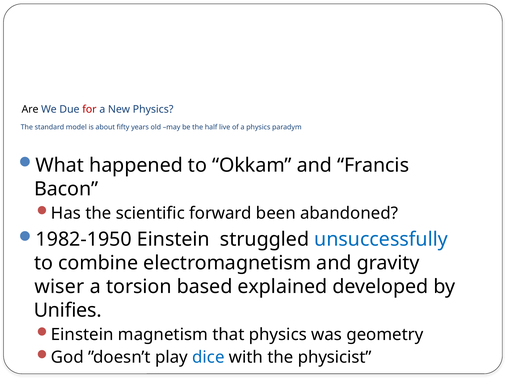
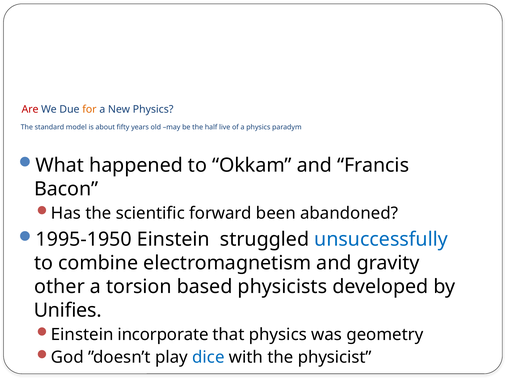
Are colour: black -> red
for colour: red -> orange
1982-1950: 1982-1950 -> 1995-1950
wiser: wiser -> other
explained: explained -> physicists
magnetism: magnetism -> incorporate
